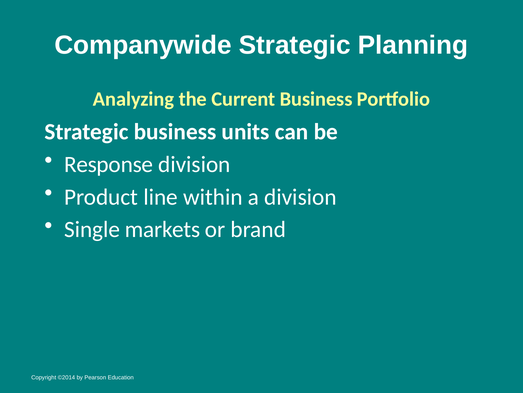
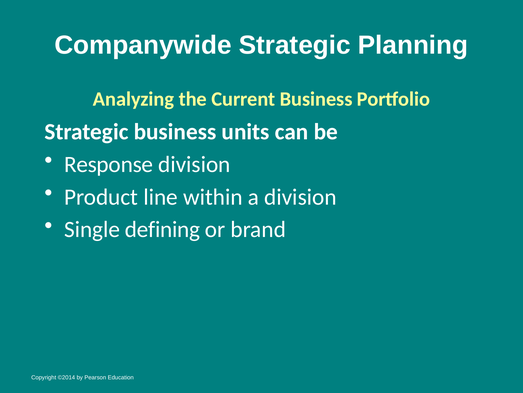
markets: markets -> defining
